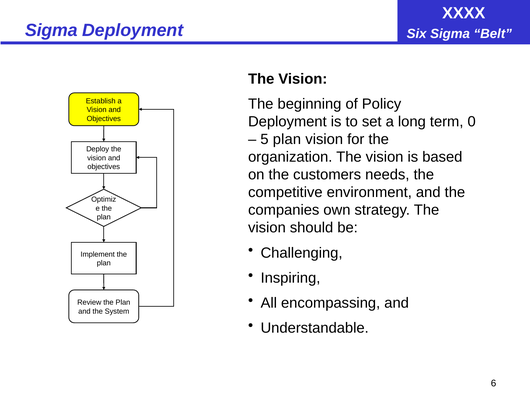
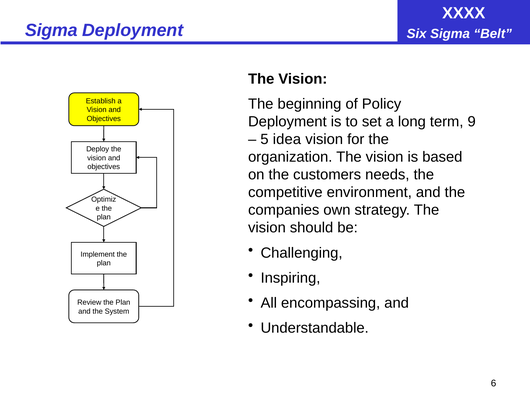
0: 0 -> 9
5 plan: plan -> idea
